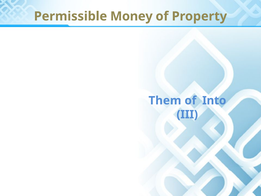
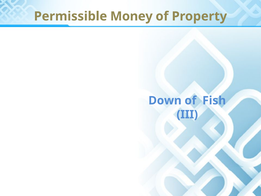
Them: Them -> Down
Into: Into -> Fish
